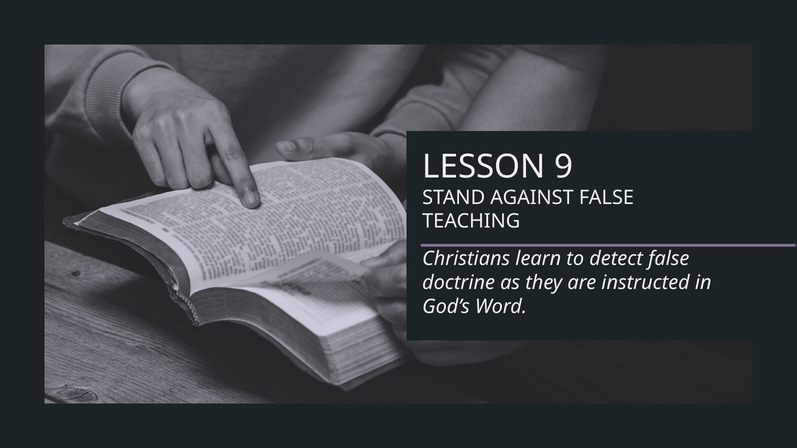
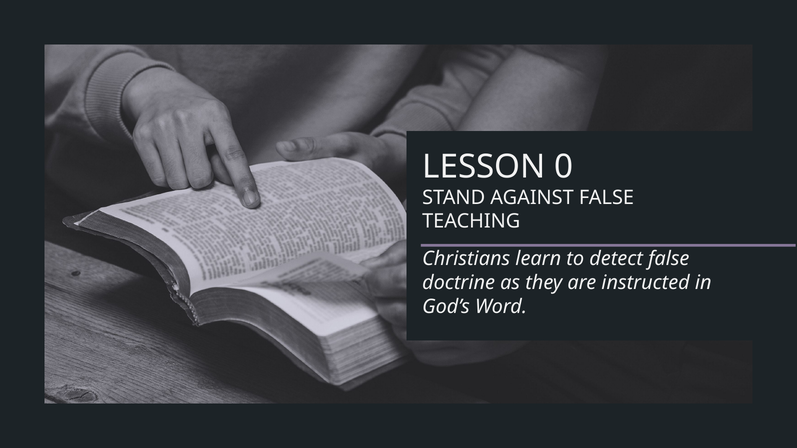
9: 9 -> 0
